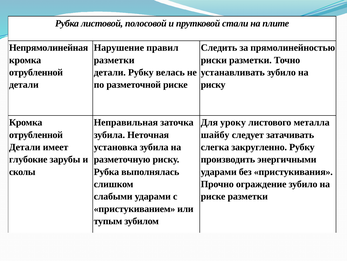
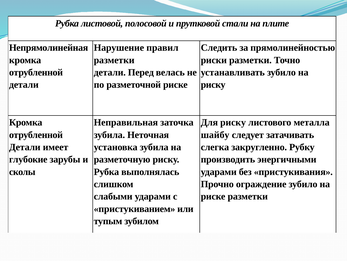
детали Рубку: Рубку -> Перед
Для уроку: уроку -> риску
